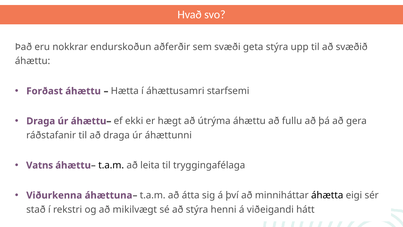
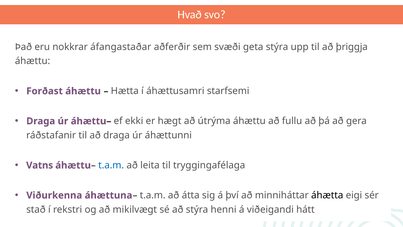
endurskoðun: endurskoðun -> áfangastaðar
svæðið: svæðið -> þriggja
t.a.m at (111, 165) colour: black -> blue
